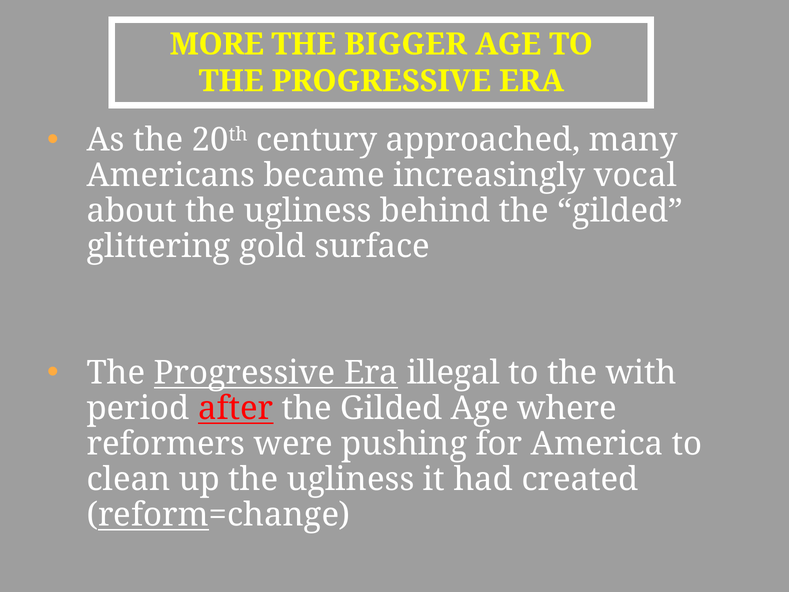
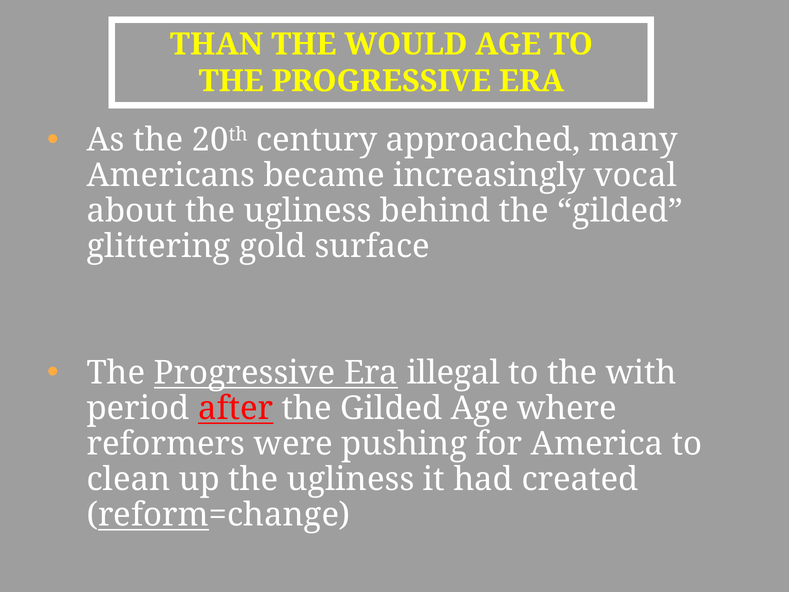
MORE: MORE -> THAN
BIGGER: BIGGER -> WOULD
